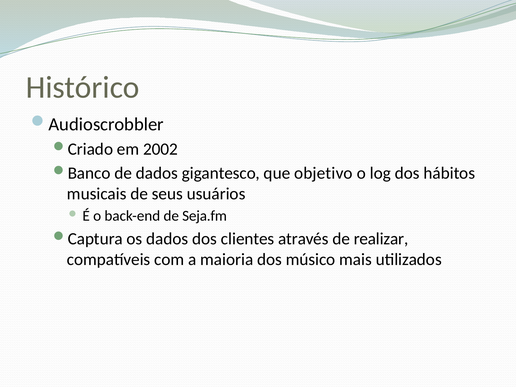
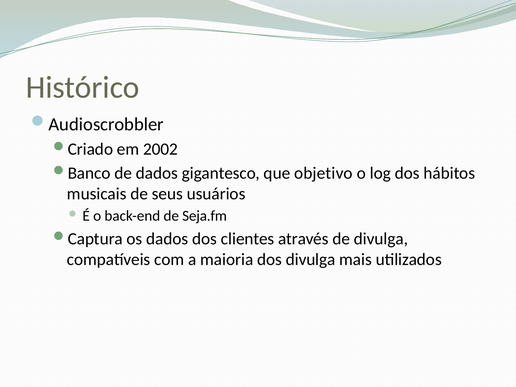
de realizar: realizar -> divulga
dos músico: músico -> divulga
